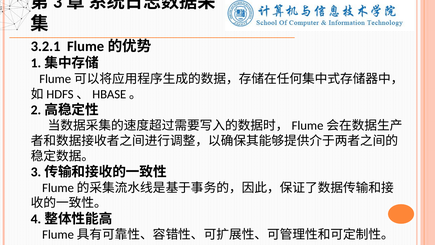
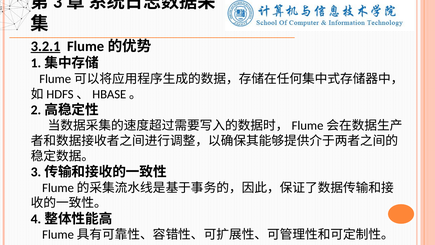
3.2.1 underline: none -> present
